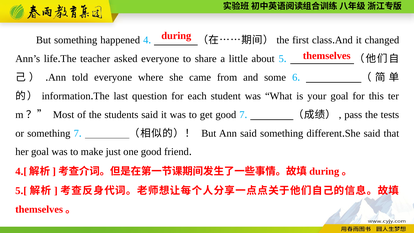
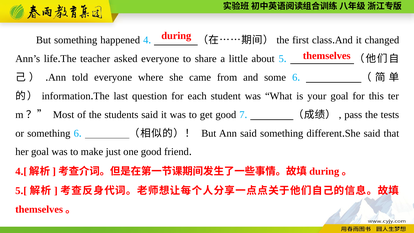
something 7: 7 -> 6
